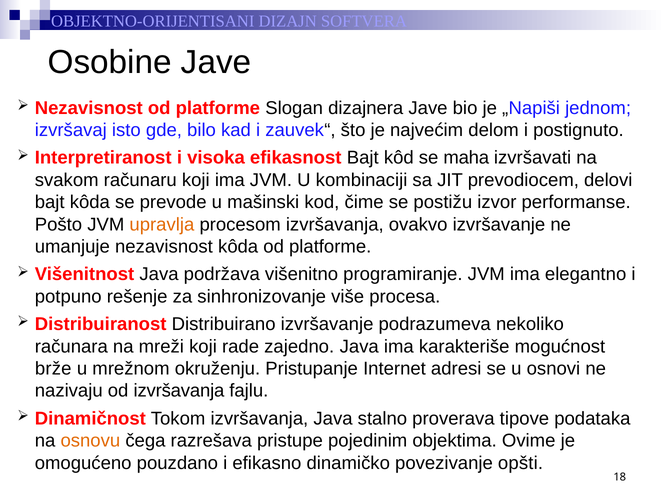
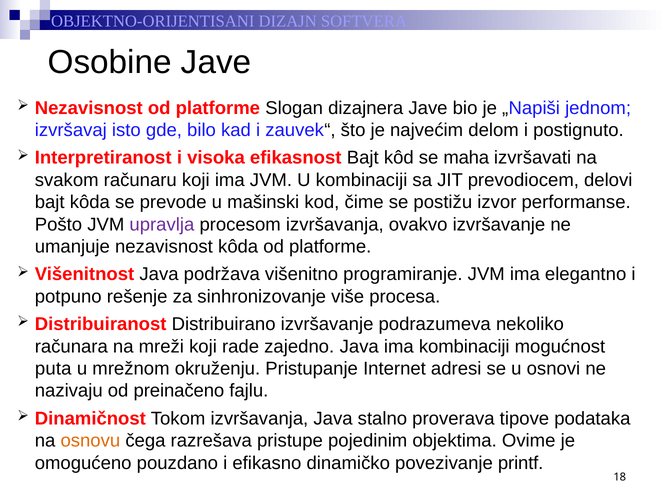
upravlja colour: orange -> purple
ima karakteriše: karakteriše -> kombinaciji
brže: brže -> puta
od izvršavanja: izvršavanja -> preinačeno
opšti: opšti -> printf
